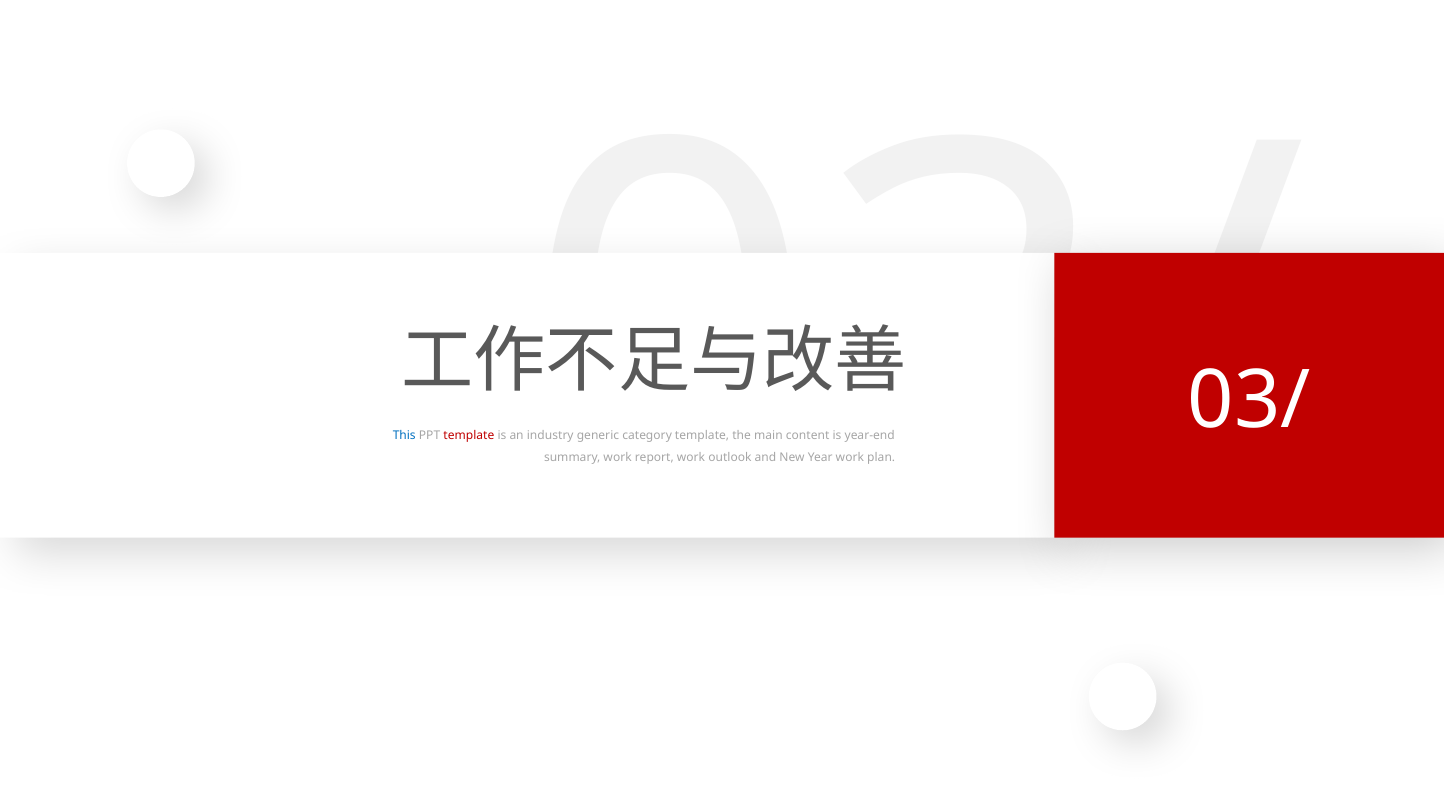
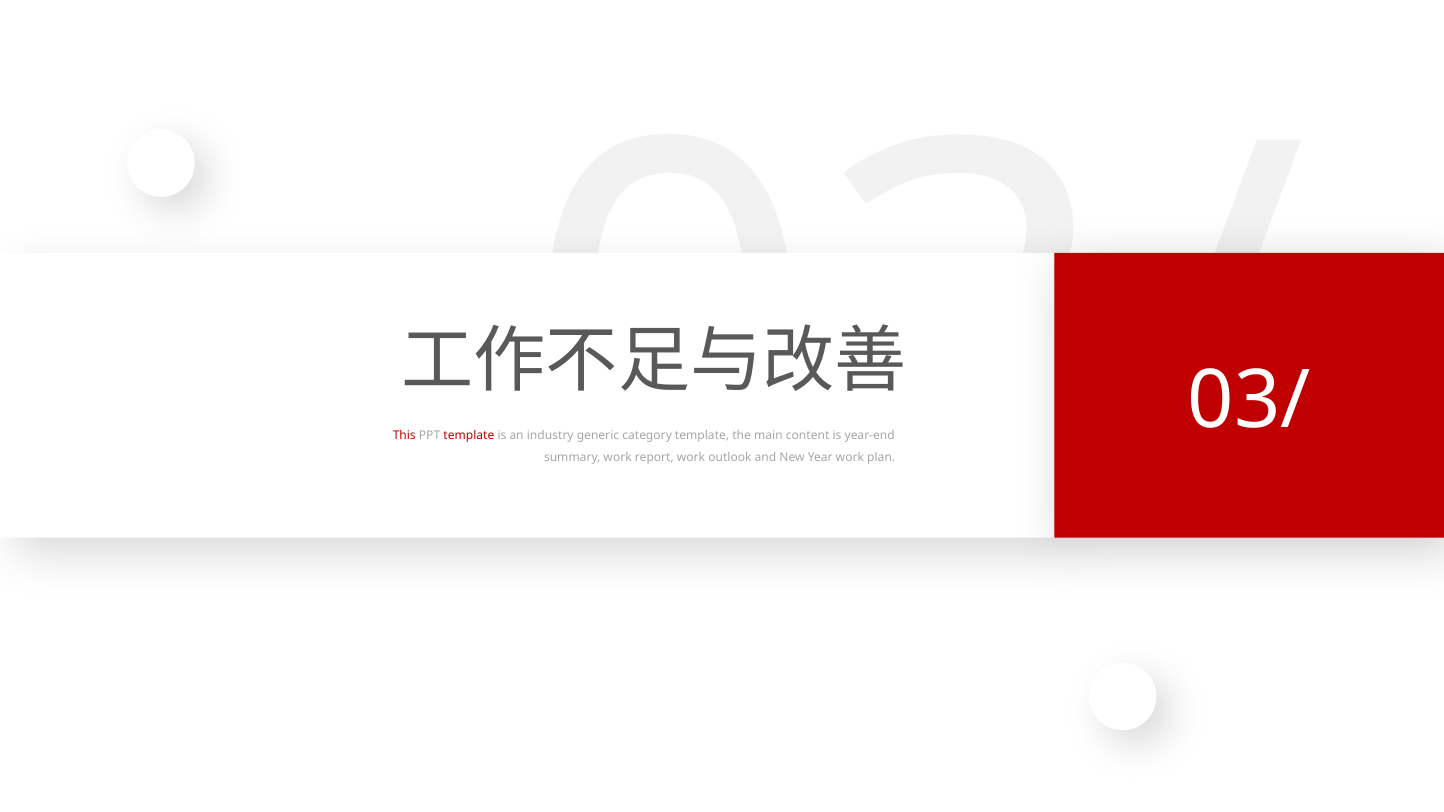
This colour: blue -> red
